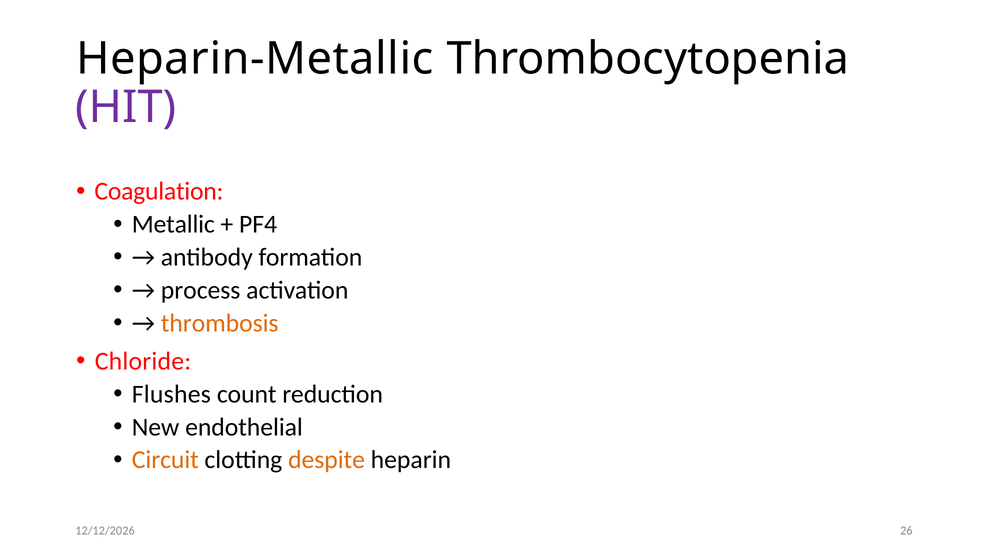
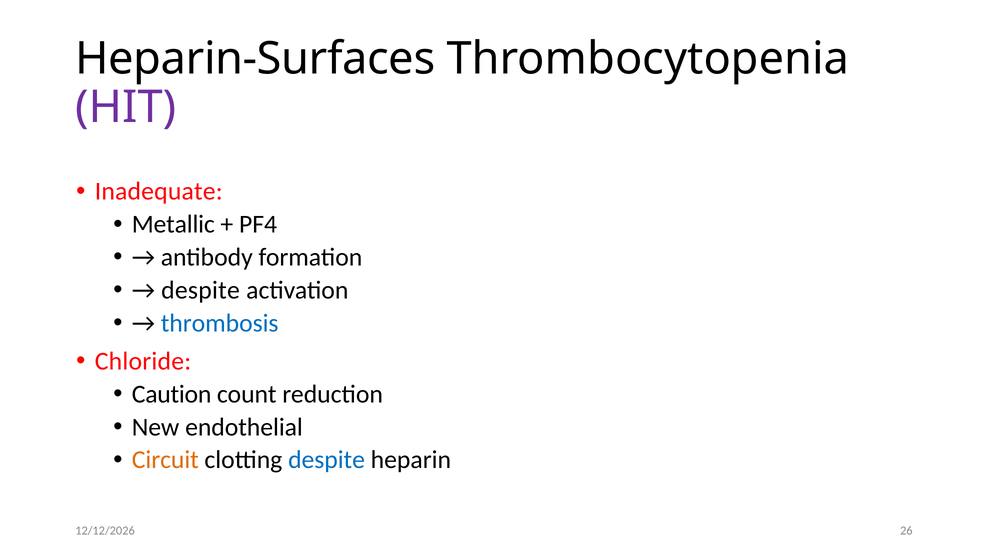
Heparin-Metallic: Heparin-Metallic -> Heparin-Surfaces
Coagulation: Coagulation -> Inadequate
process at (201, 290): process -> despite
thrombosis colour: orange -> blue
Flushes: Flushes -> Caution
despite at (327, 460) colour: orange -> blue
